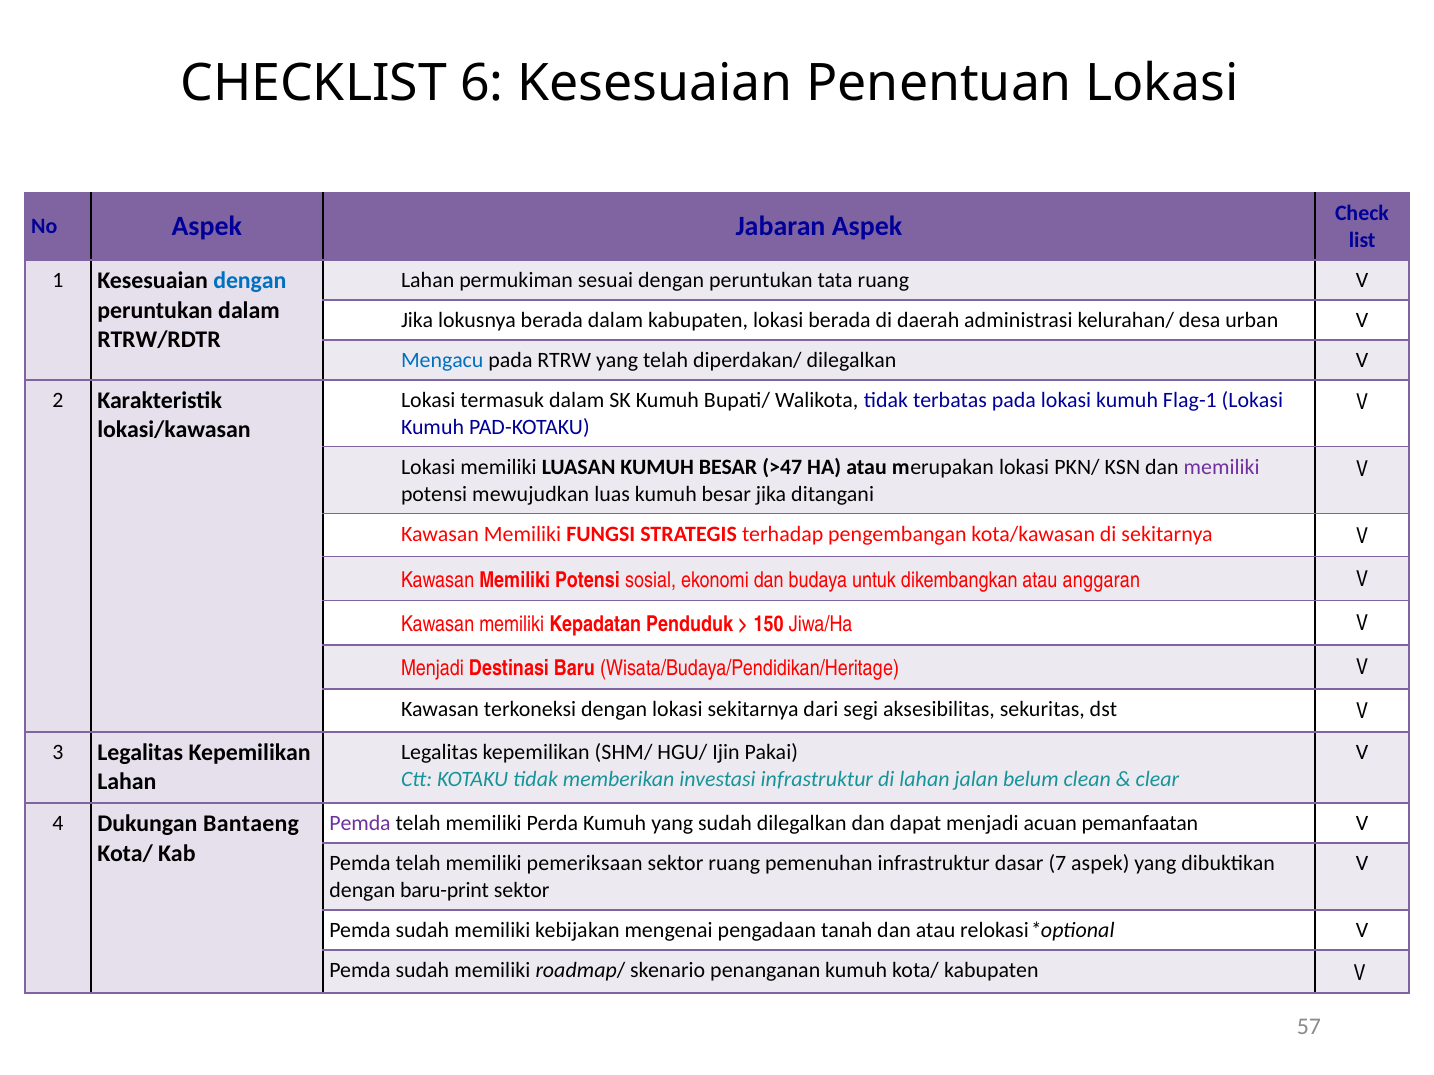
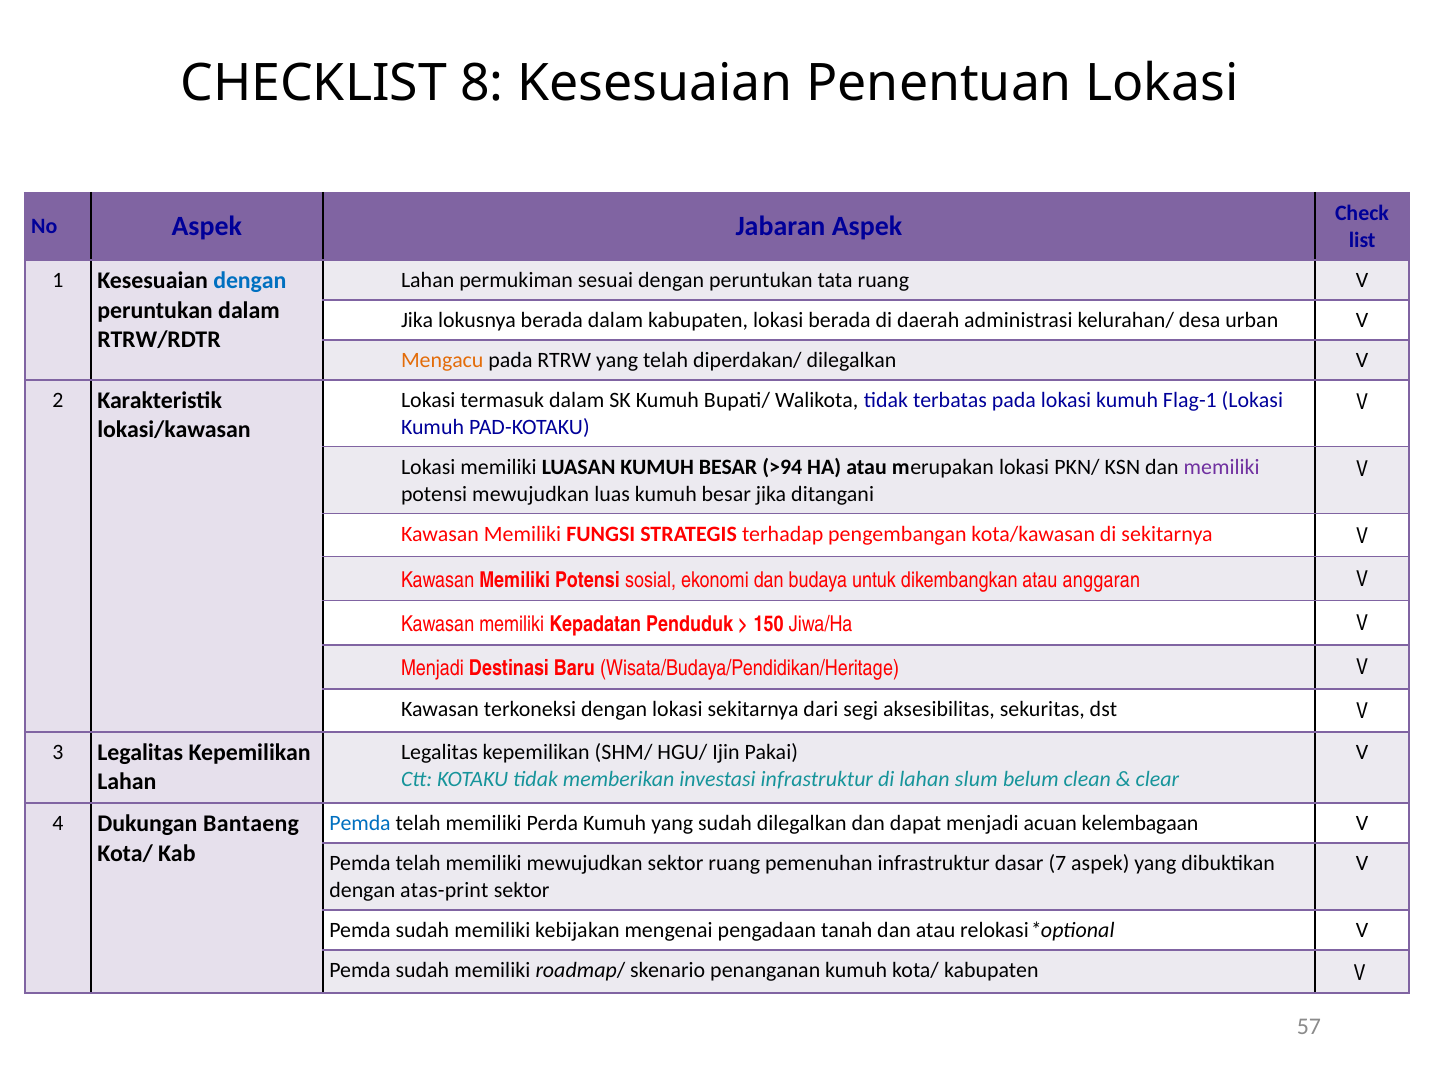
6: 6 -> 8
Mengacu colour: blue -> orange
>47: >47 -> >94
jalan: jalan -> slum
Pemda at (360, 823) colour: purple -> blue
pemanfaatan: pemanfaatan -> kelembagaan
memiliki pemeriksaan: pemeriksaan -> mewujudkan
baru-print: baru-print -> atas-print
